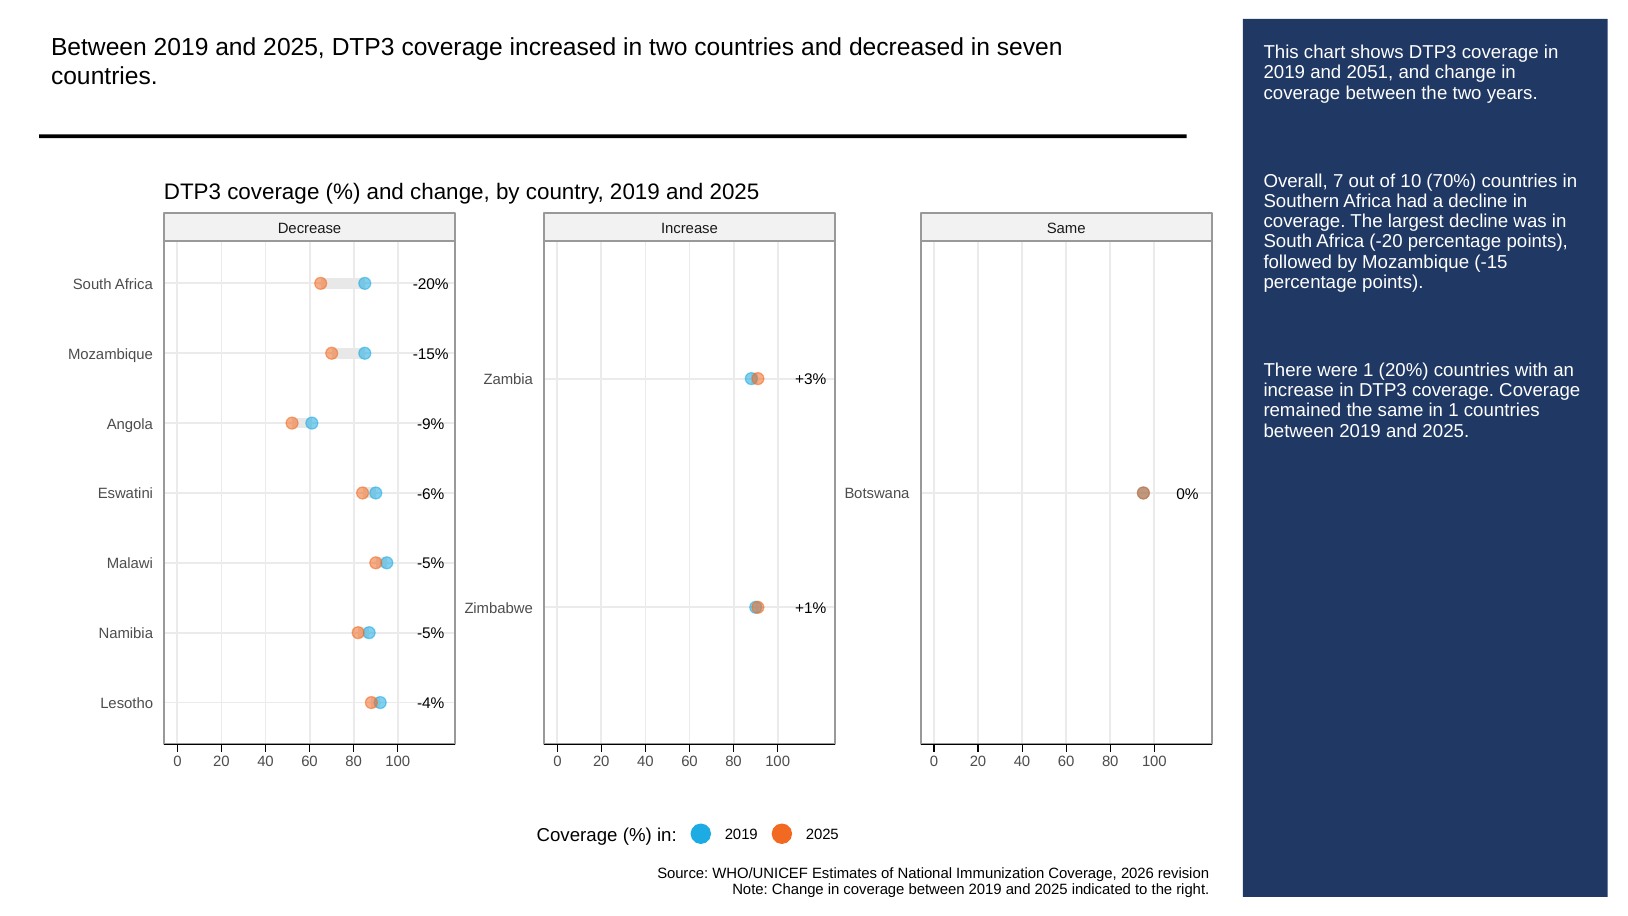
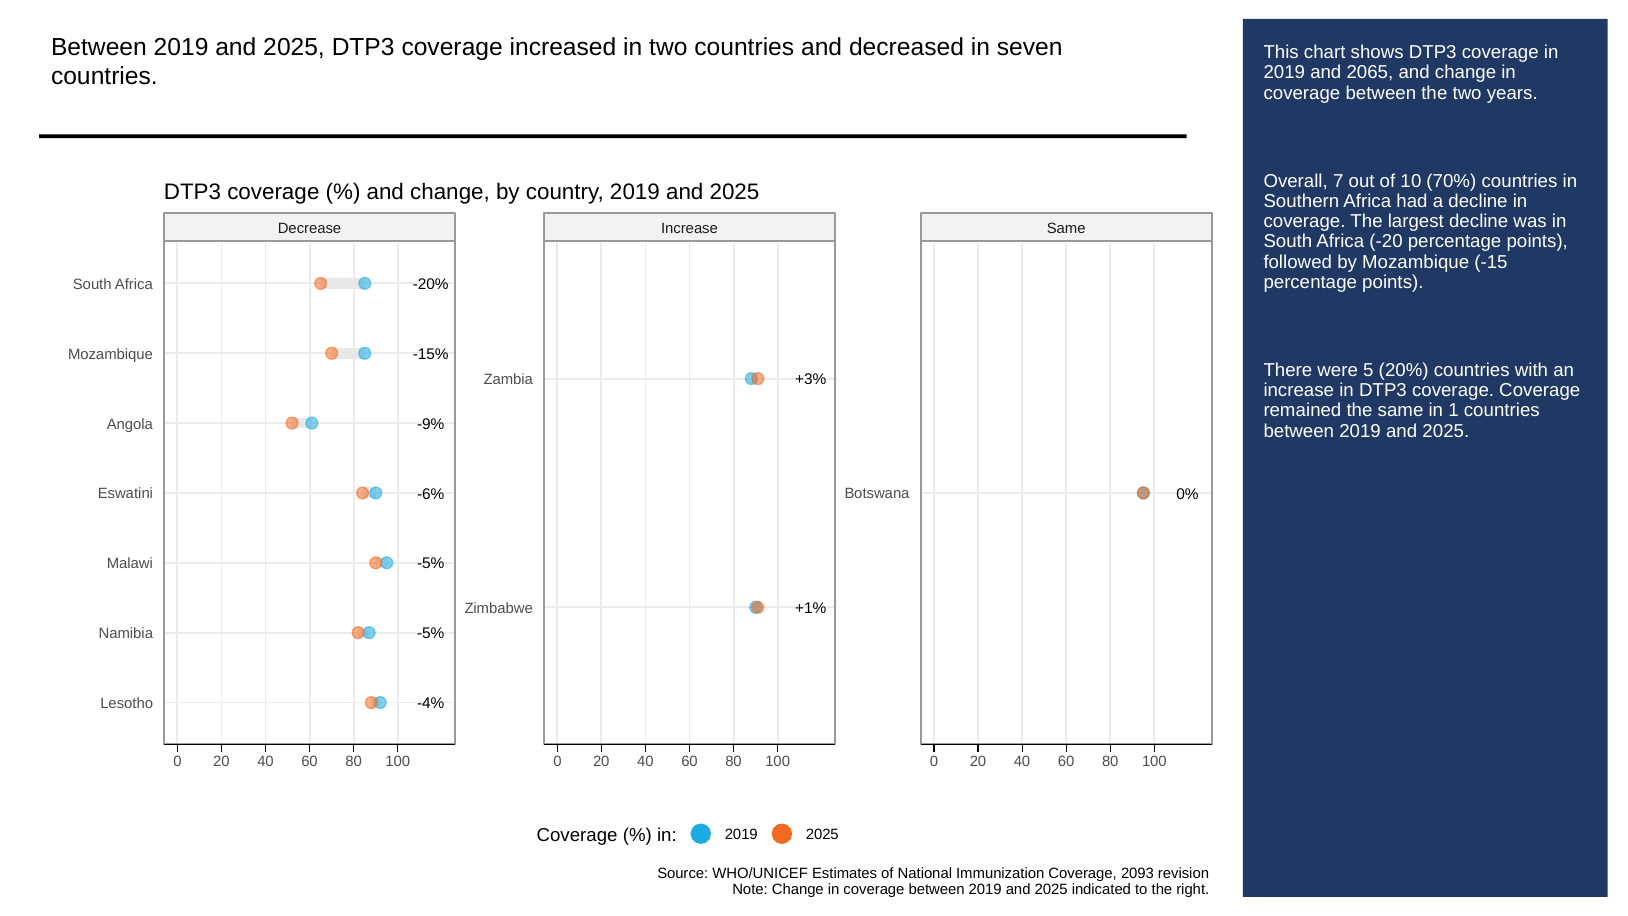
2051: 2051 -> 2065
were 1: 1 -> 5
2026: 2026 -> 2093
